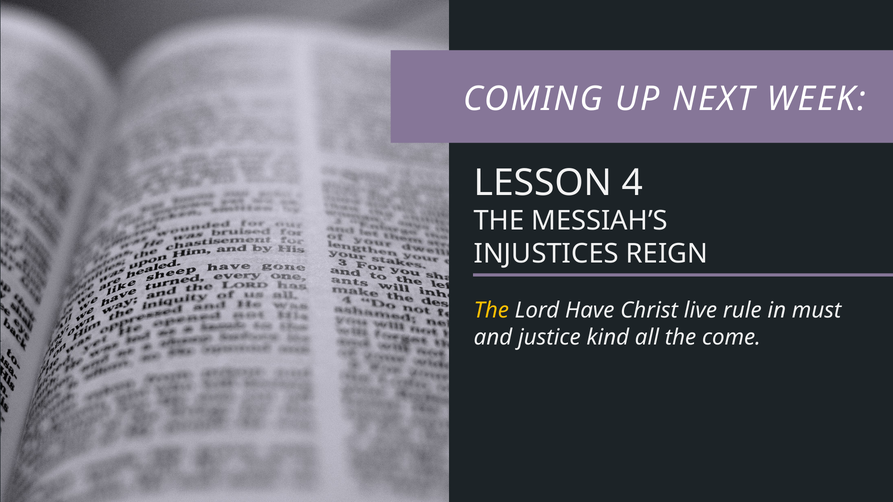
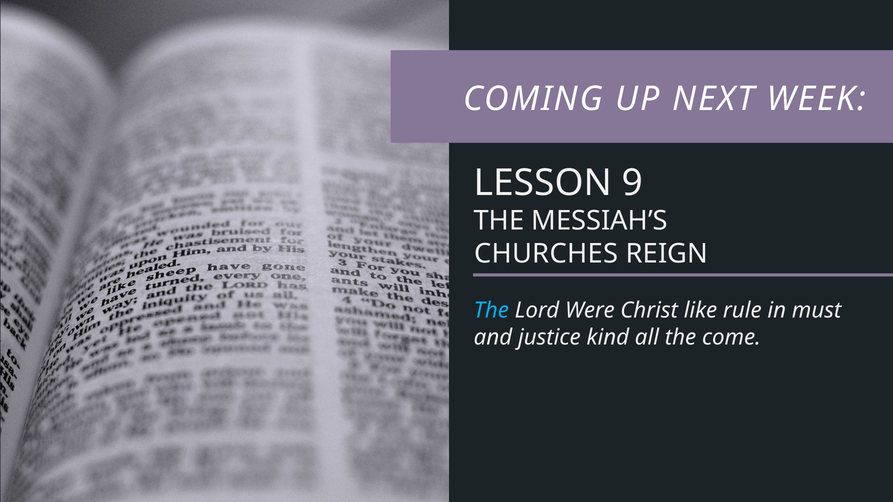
4: 4 -> 9
INJUSTICES: INJUSTICES -> CHURCHES
The at (491, 311) colour: yellow -> light blue
Have: Have -> Were
live: live -> like
